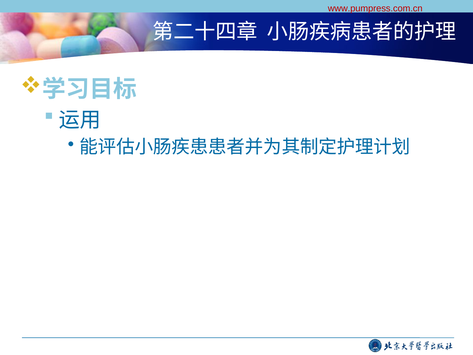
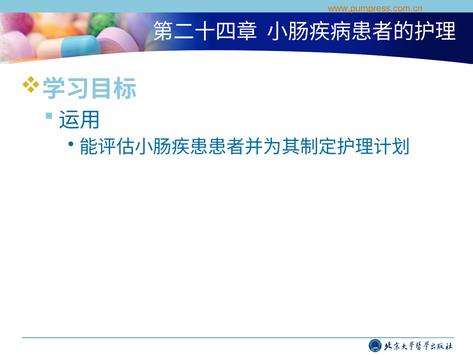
www.pumpress.com.cn colour: red -> orange
